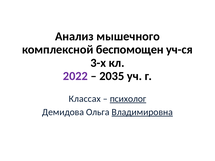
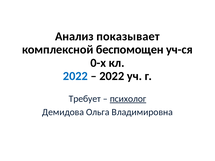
мышечного: мышечного -> показывает
3-х: 3-х -> 0-х
2022 at (75, 76) colour: purple -> blue
2035 at (112, 76): 2035 -> 2022
Классах: Классах -> Требует
Владимировна underline: present -> none
